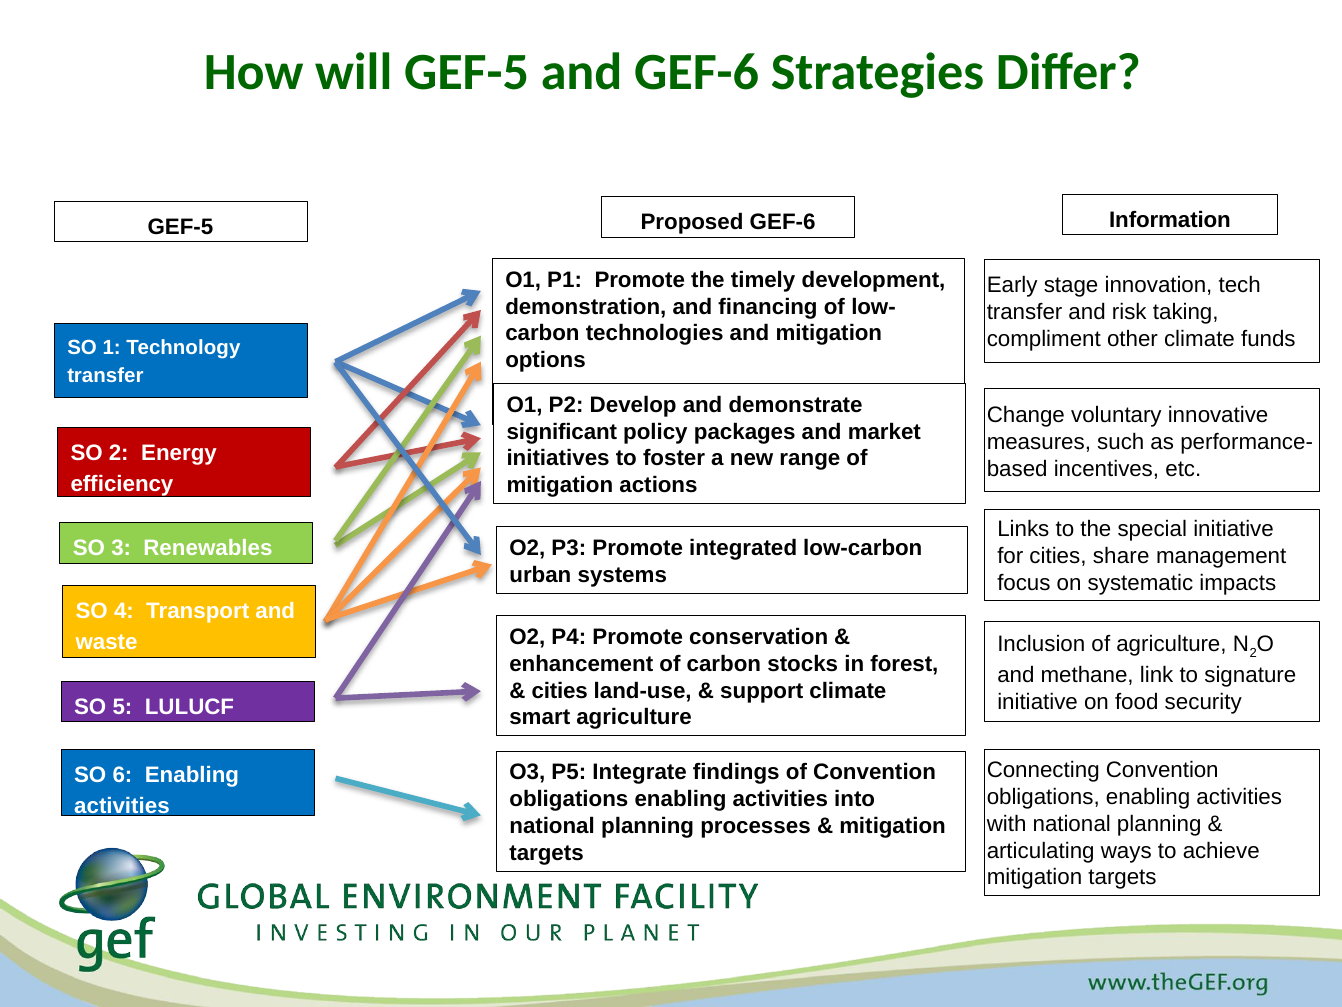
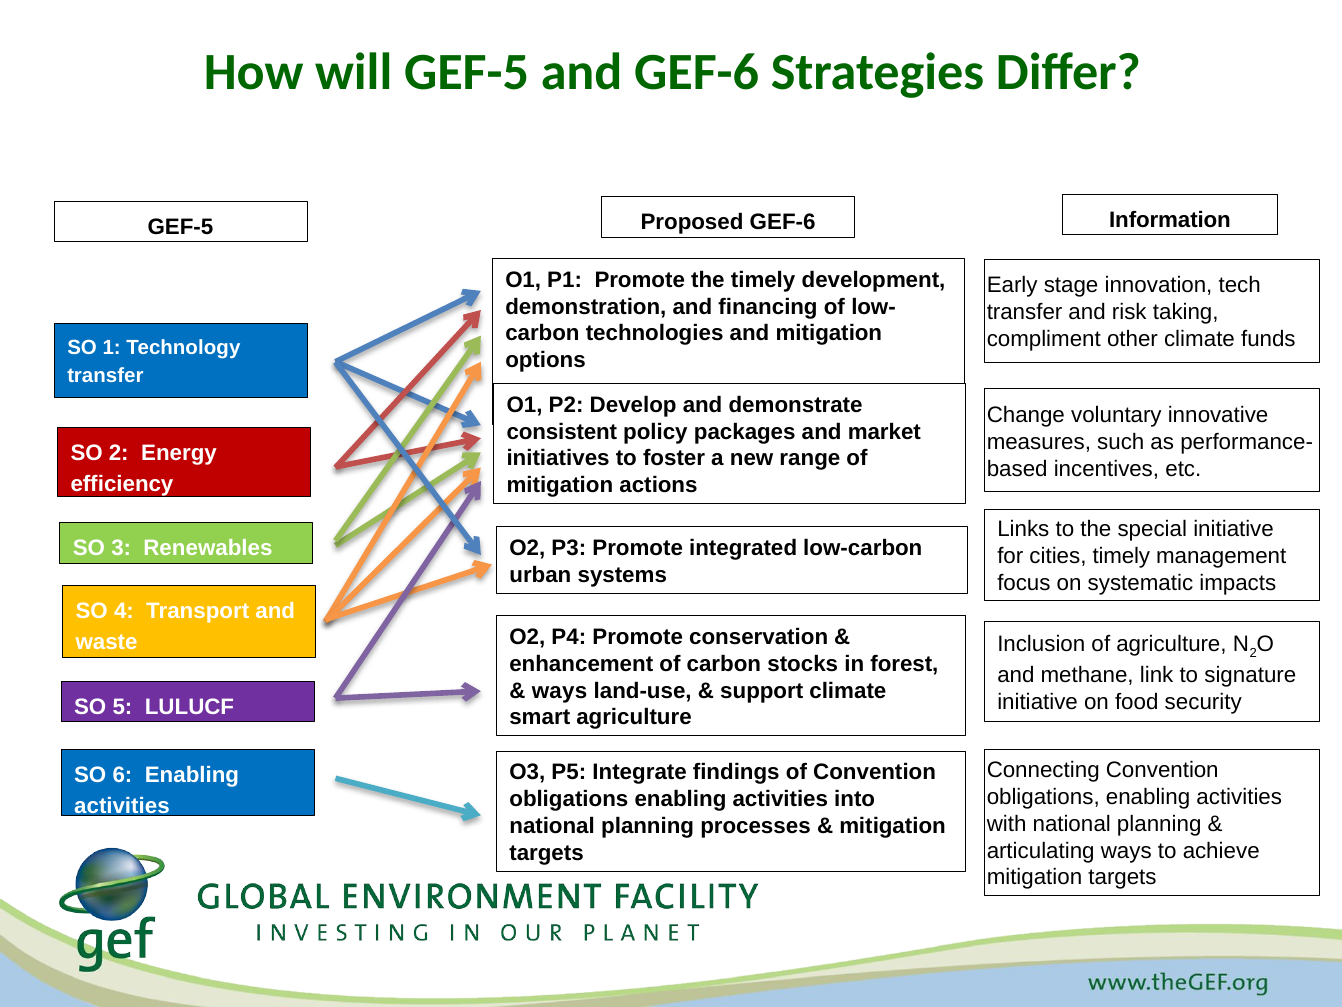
significant: significant -> consistent
cities share: share -> timely
cities at (560, 690): cities -> ways
